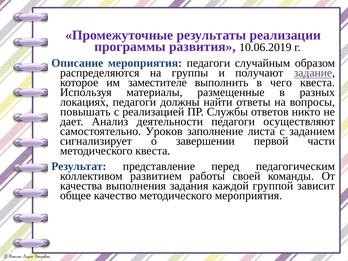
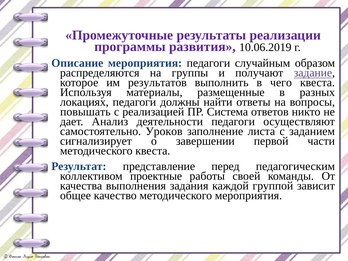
заместителе: заместителе -> результатов
Службы: Службы -> Система
развитием: развитием -> проектные
